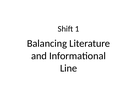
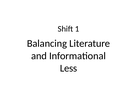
Line: Line -> Less
